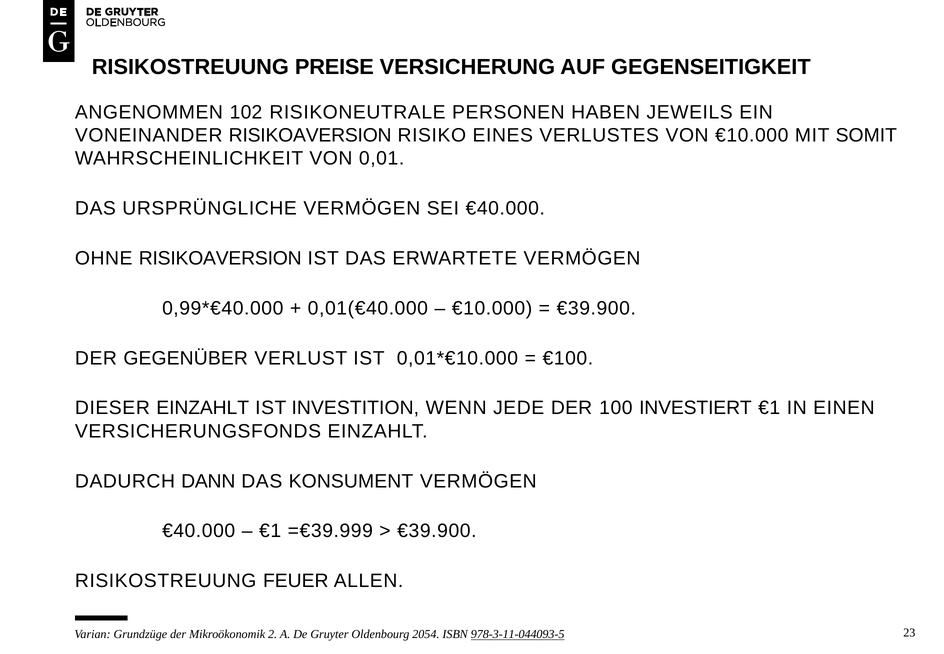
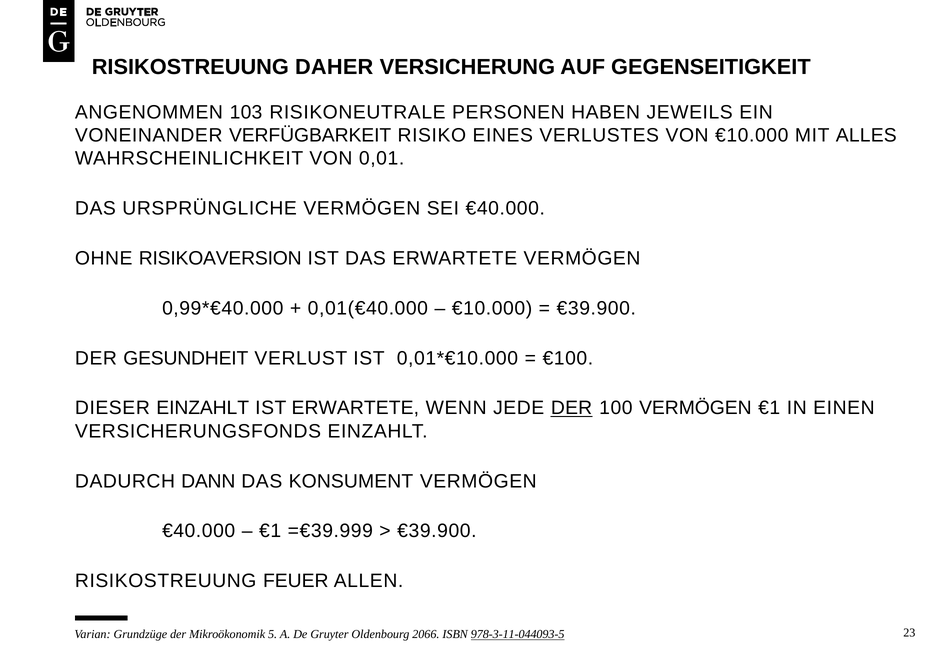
PREISE: PREISE -> DAHER
102: 102 -> 103
VONEINANDER RISIKOAVERSION: RISIKOAVERSION -> VERFÜGBARKEIT
SOMIT: SOMIT -> ALLES
GEGENÜBER: GEGENÜBER -> GESUNDHEIT
IST INVESTITION: INVESTITION -> ERWARTETE
DER at (572, 408) underline: none -> present
100 INVESTIERT: INVESTIERT -> VERMÖGEN
2: 2 -> 5
2054: 2054 -> 2066
